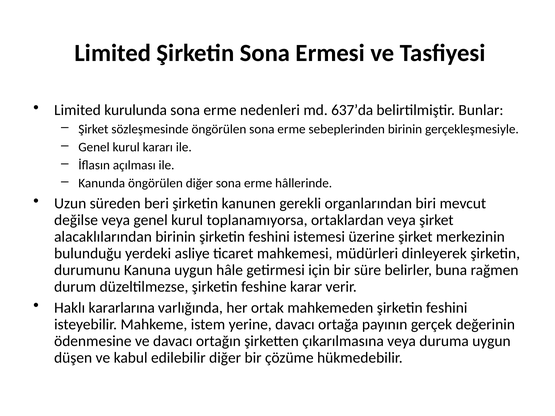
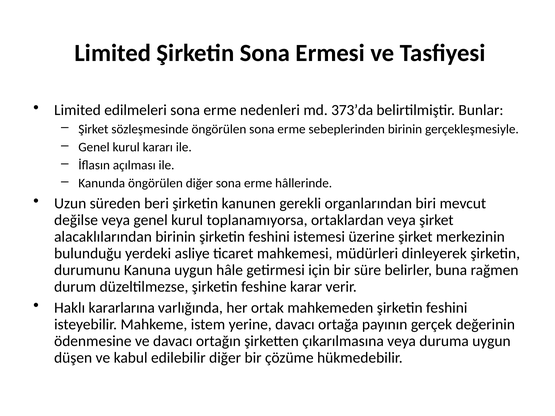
kurulunda: kurulunda -> edilmeleri
637’da: 637’da -> 373’da
